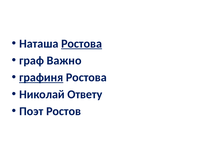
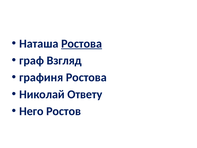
Важно: Важно -> Взгляд
графиня underline: present -> none
Поэт: Поэт -> Него
